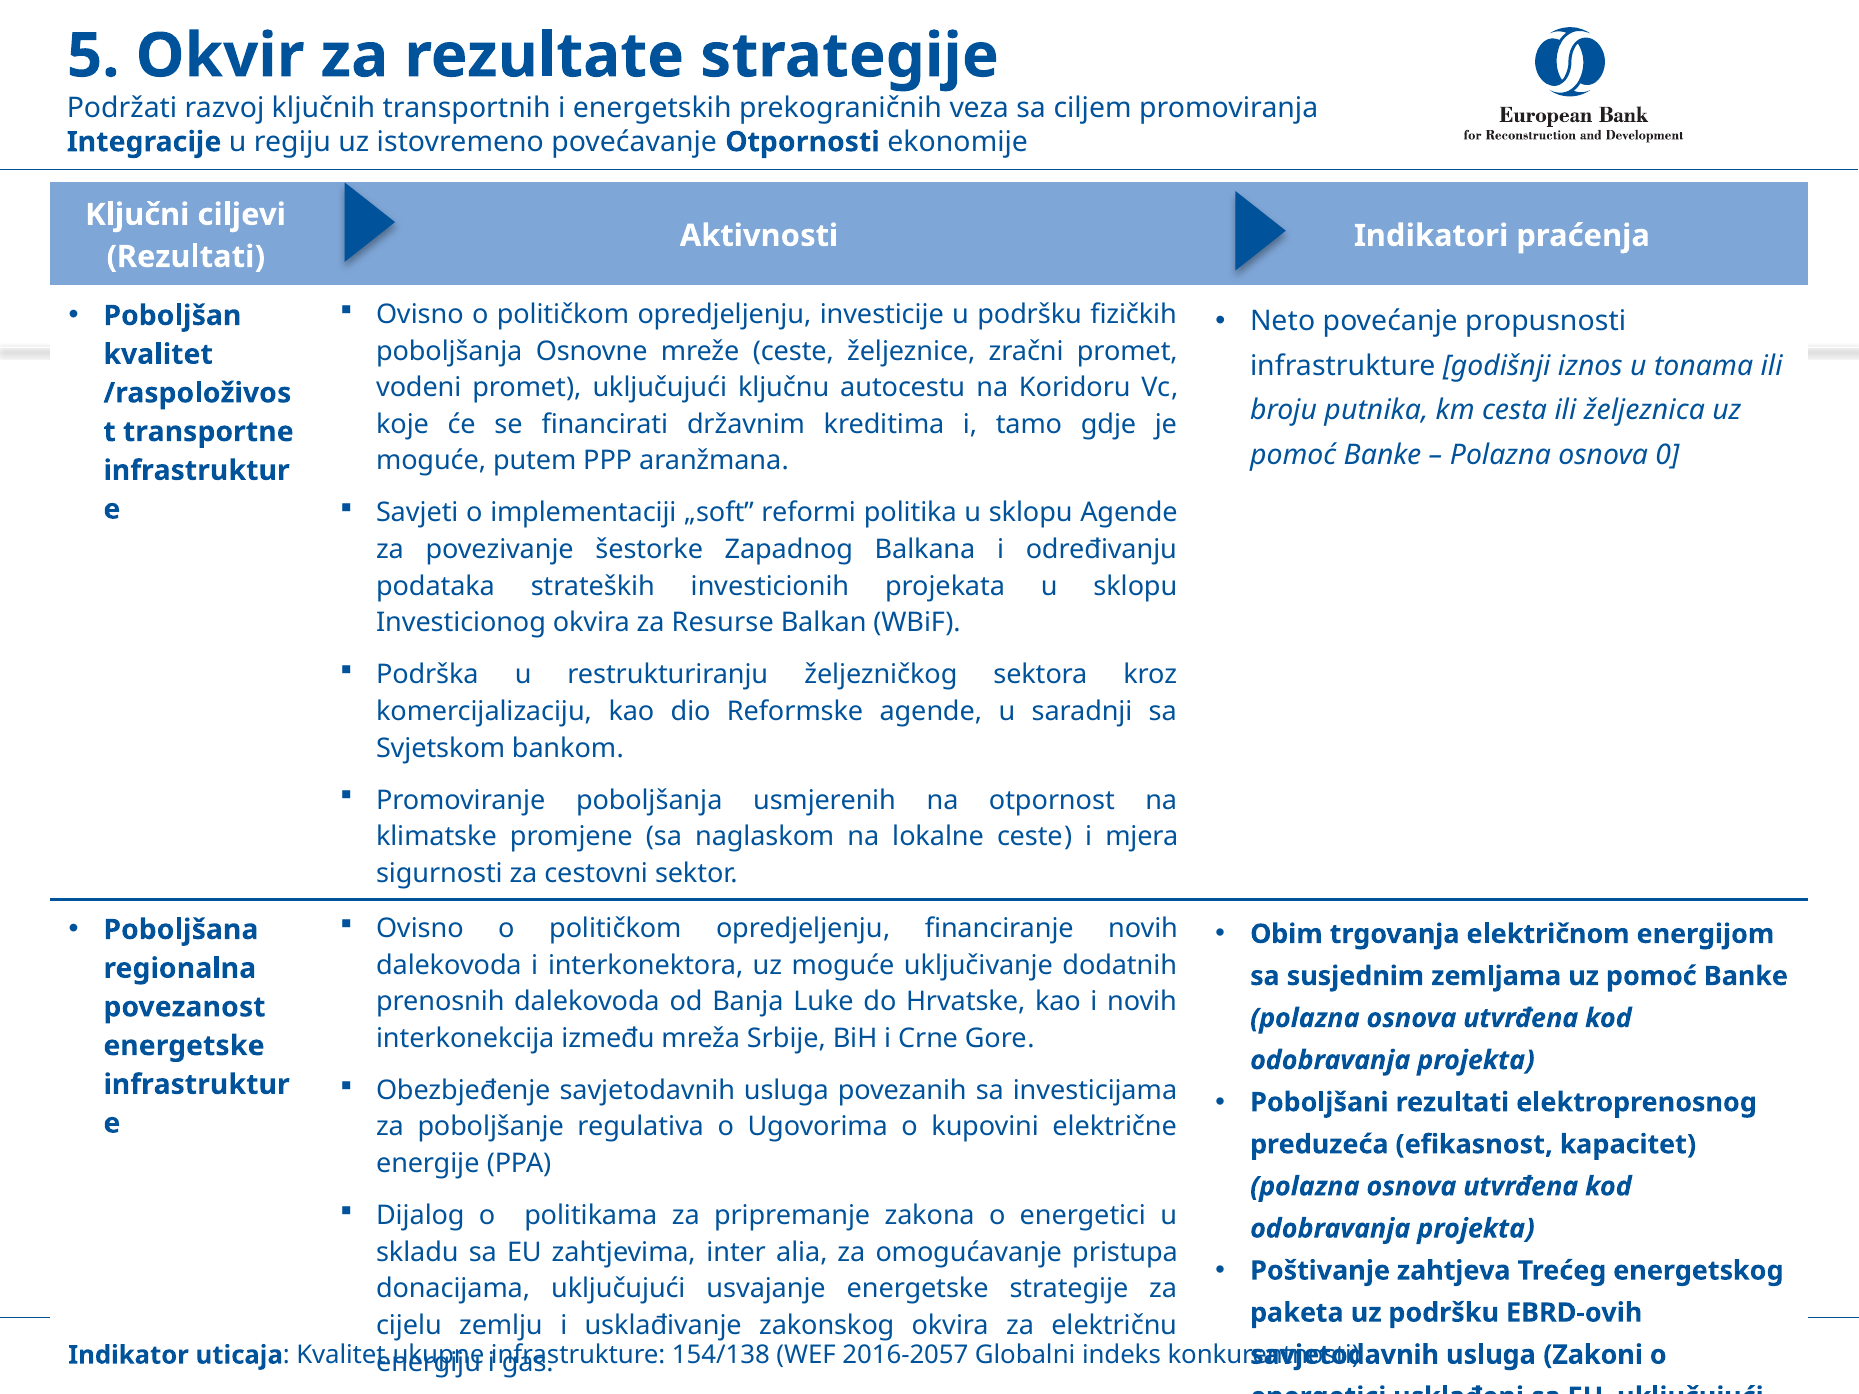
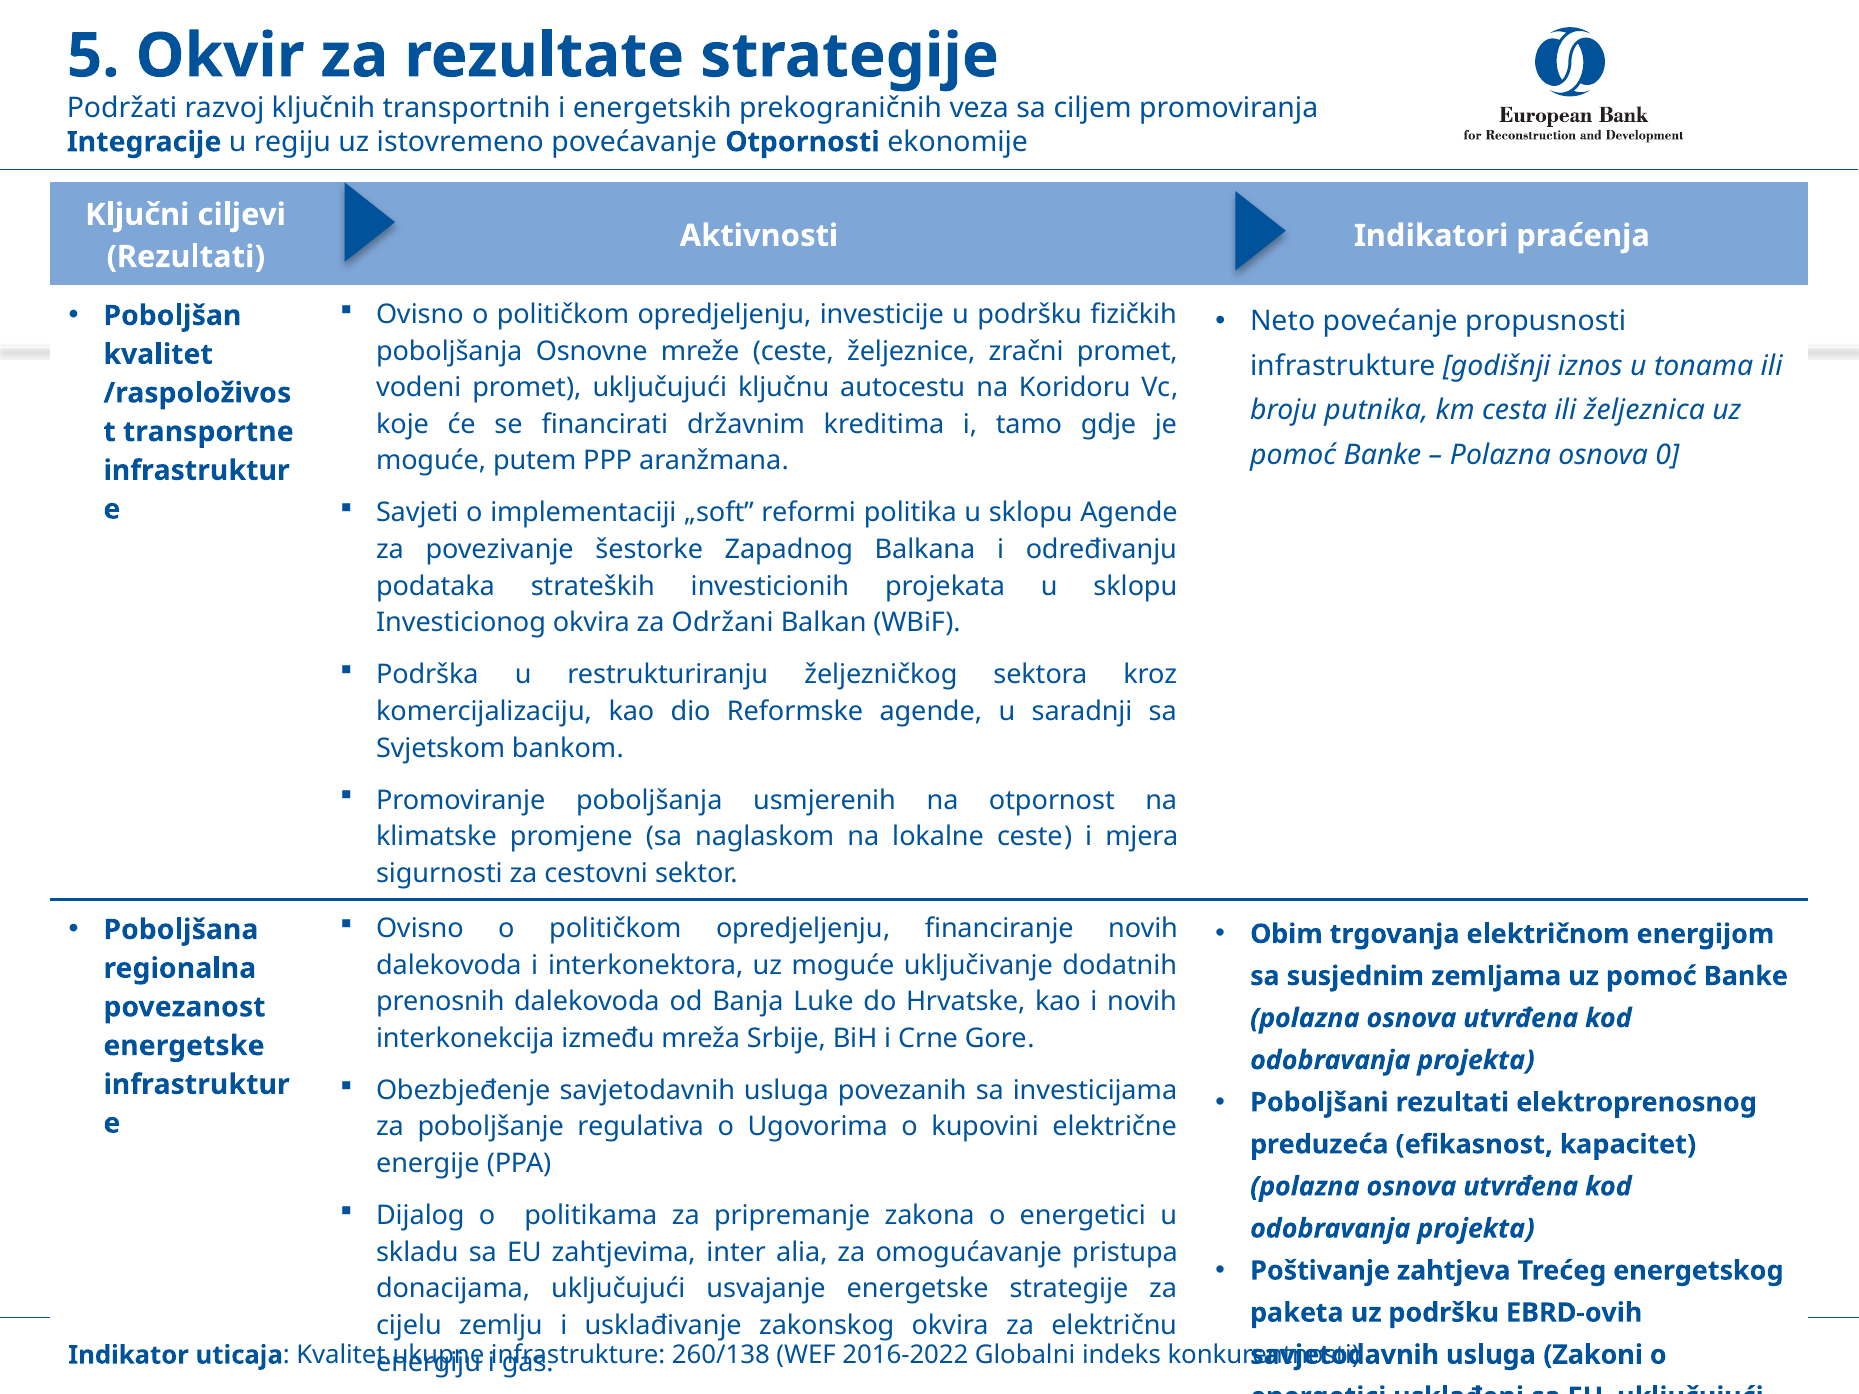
Resurse: Resurse -> Održani
154/138: 154/138 -> 260/138
2016-2057: 2016-2057 -> 2016-2022
